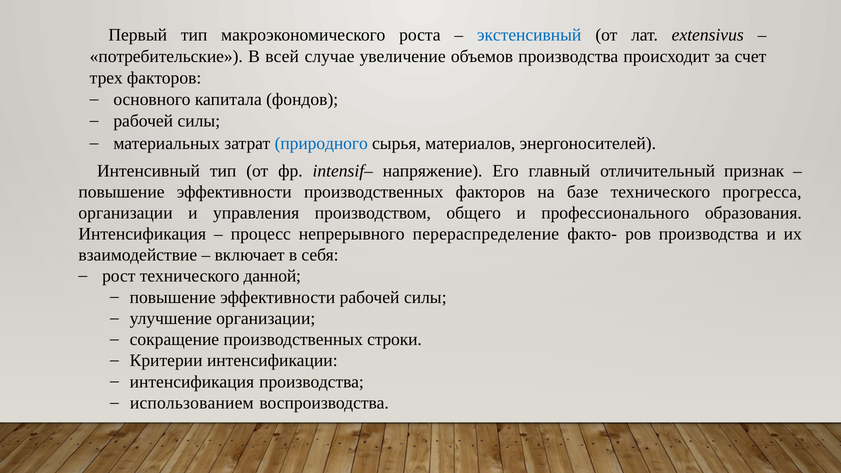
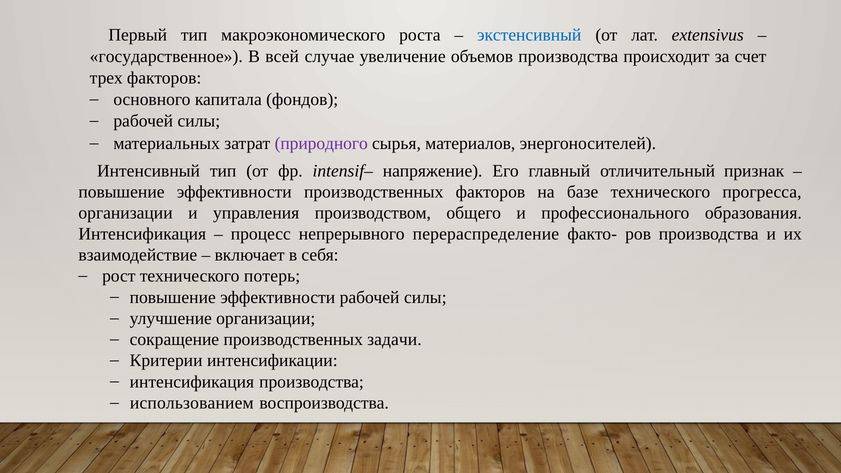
потребительские: потребительские -> государственное
природного colour: blue -> purple
данной: данной -> потерь
строки: строки -> задачи
